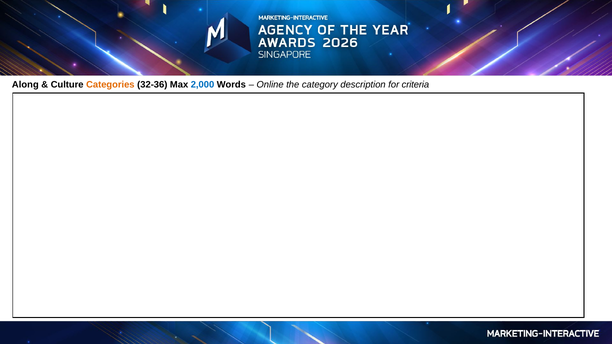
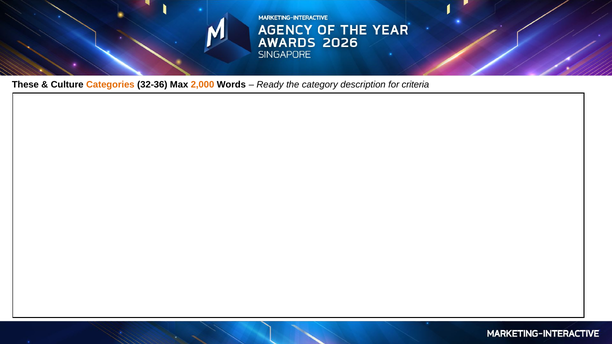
Along: Along -> These
2,000 colour: blue -> orange
Online: Online -> Ready
